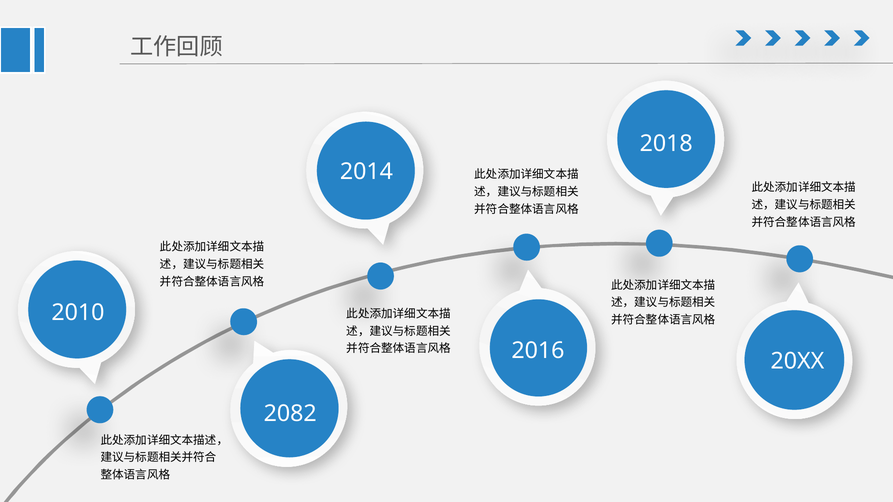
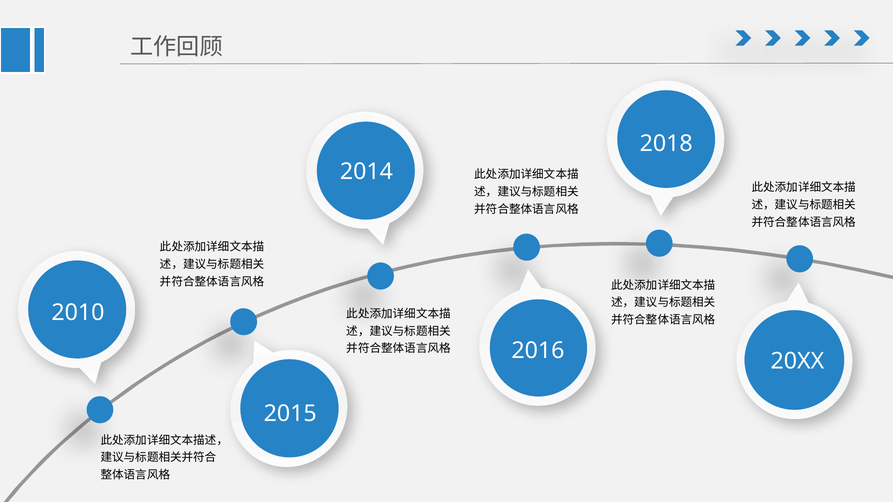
2082: 2082 -> 2015
